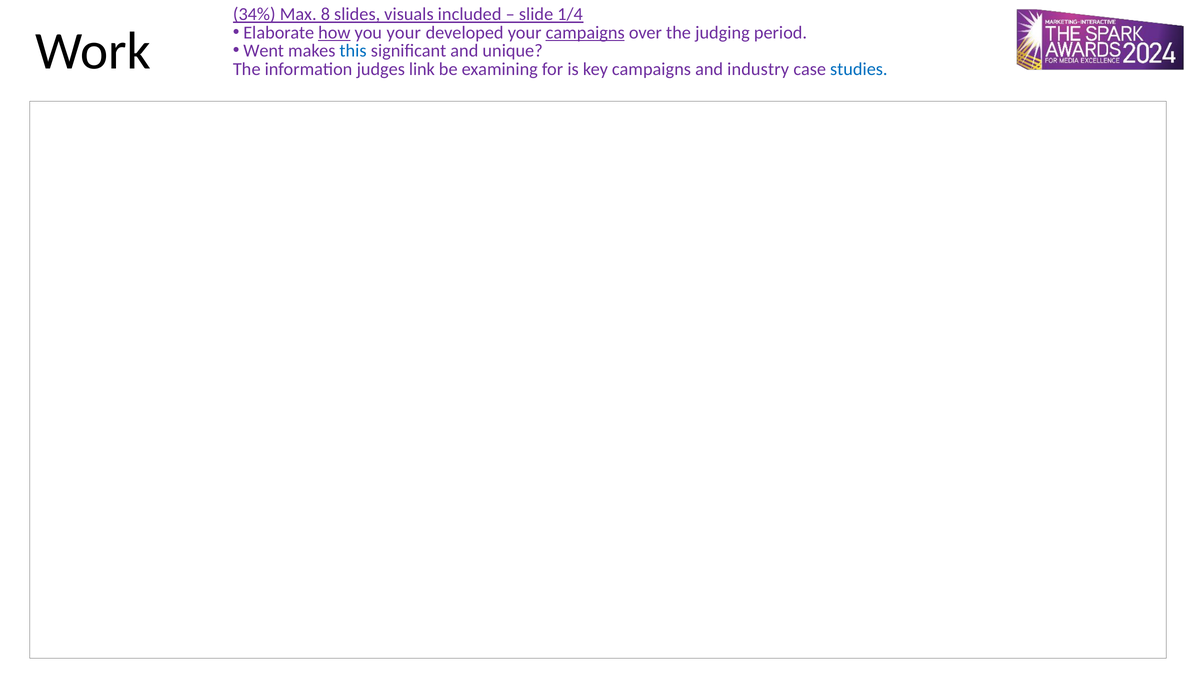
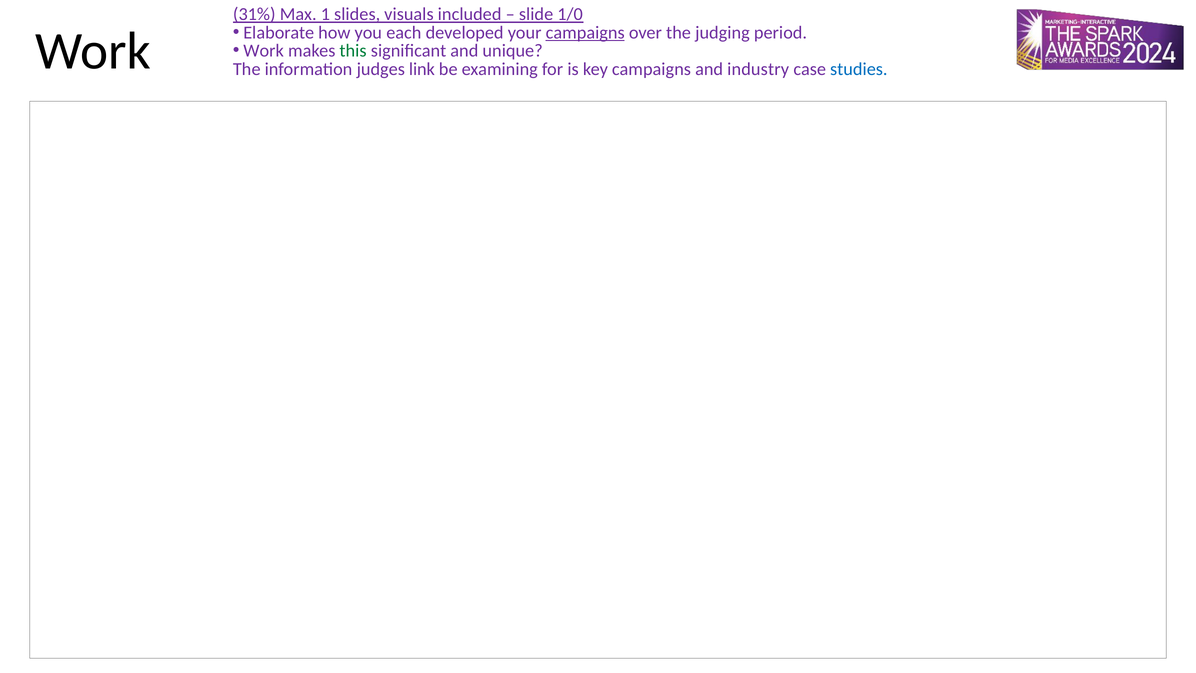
34%: 34% -> 31%
8: 8 -> 1
1/4: 1/4 -> 1/0
how underline: present -> none
you your: your -> each
Went at (264, 51): Went -> Work
this colour: blue -> green
